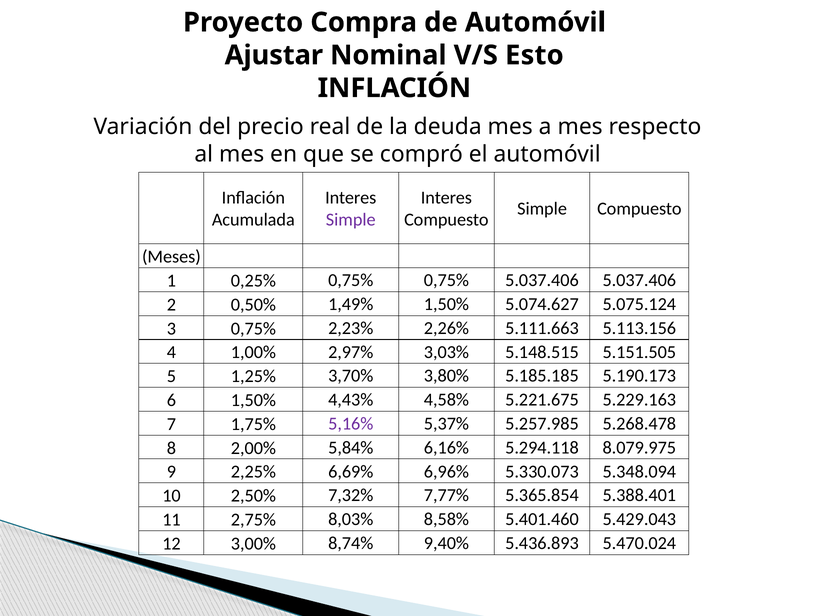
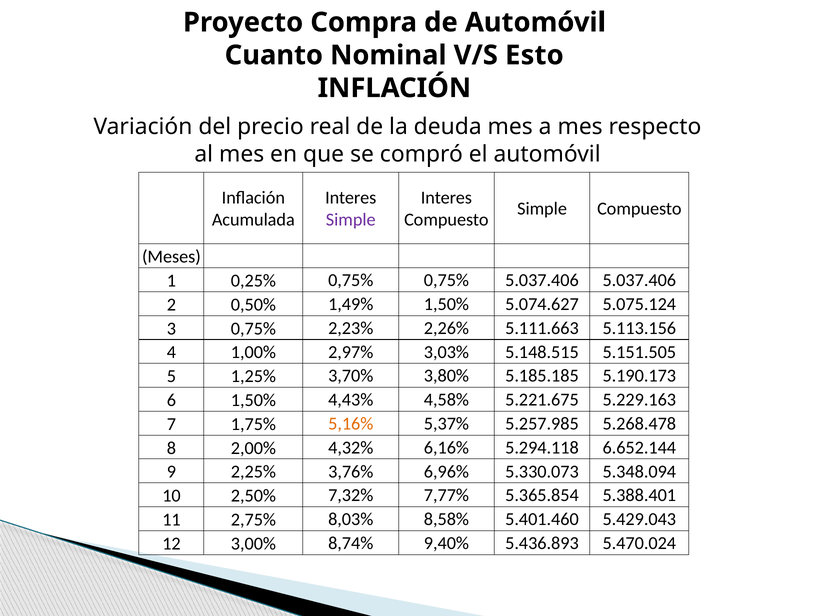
Ajustar: Ajustar -> Cuanto
5,16% colour: purple -> orange
5,84%: 5,84% -> 4,32%
8.079.975: 8.079.975 -> 6.652.144
6,69%: 6,69% -> 3,76%
